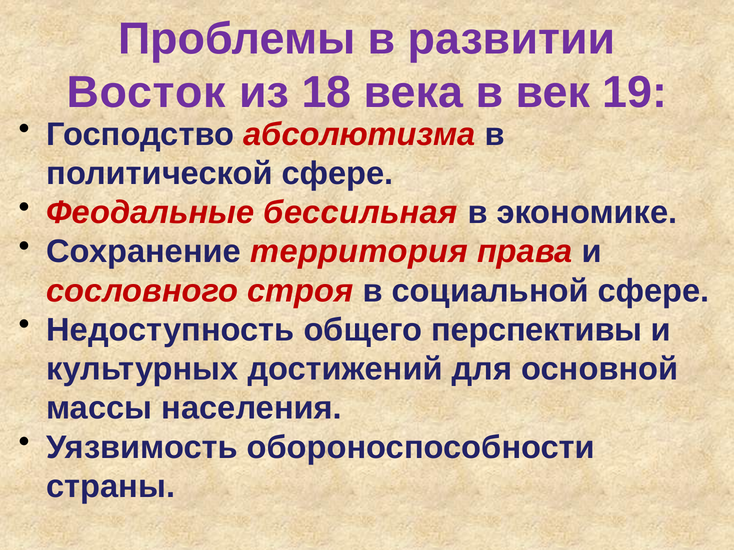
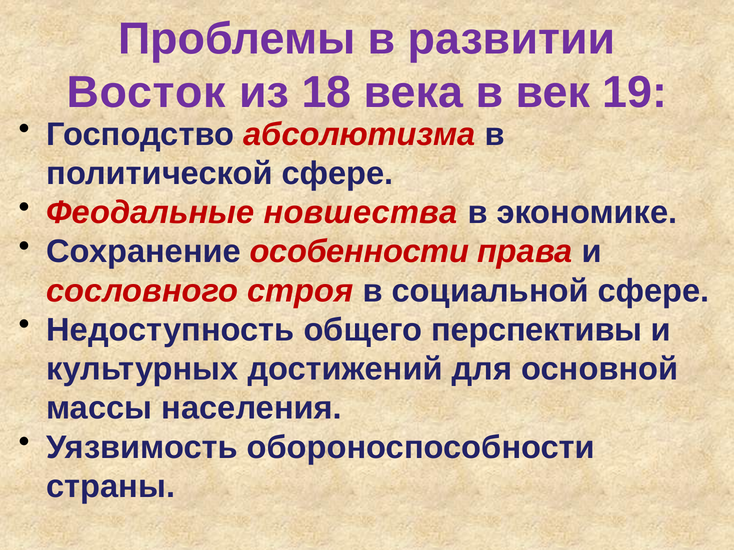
бессильная: бессильная -> новшества
территория: территория -> особенности
